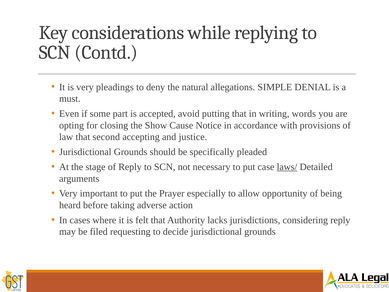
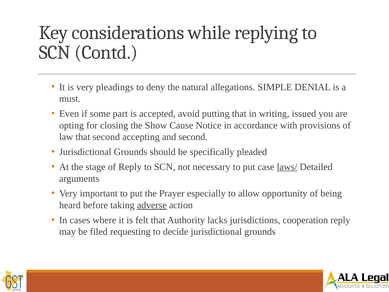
words: words -> issued
and justice: justice -> second
adverse underline: none -> present
considering: considering -> cooperation
